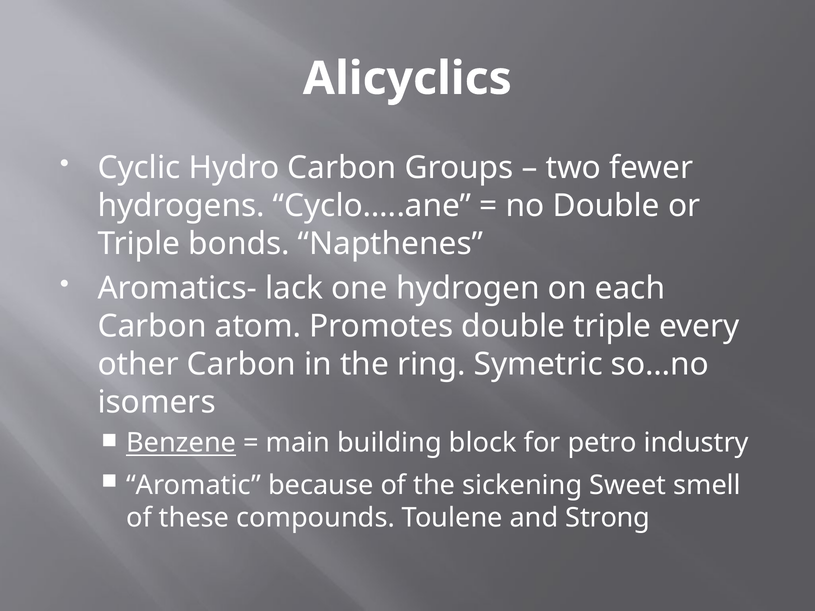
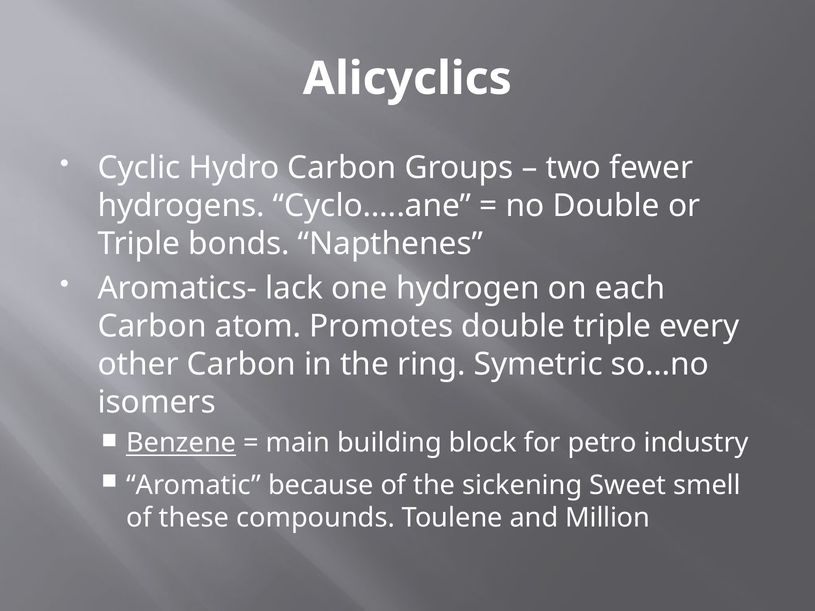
Strong: Strong -> Million
